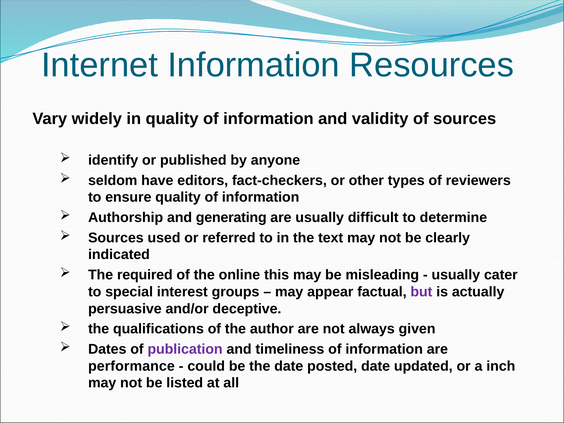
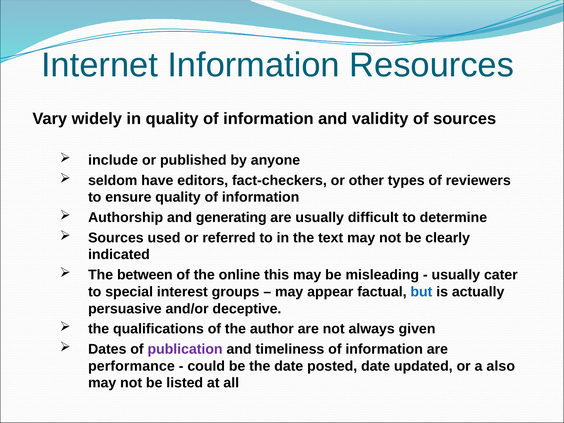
identify: identify -> include
required: required -> between
but colour: purple -> blue
inch: inch -> also
